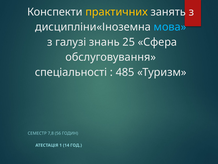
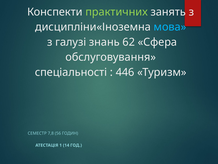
практичних colour: yellow -> light green
25: 25 -> 62
485: 485 -> 446
